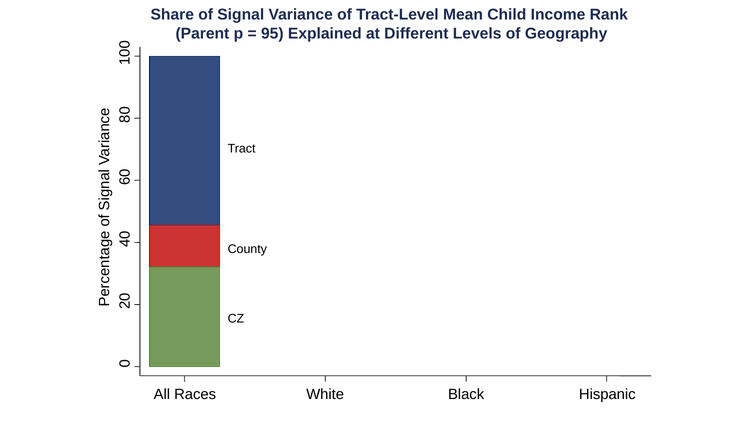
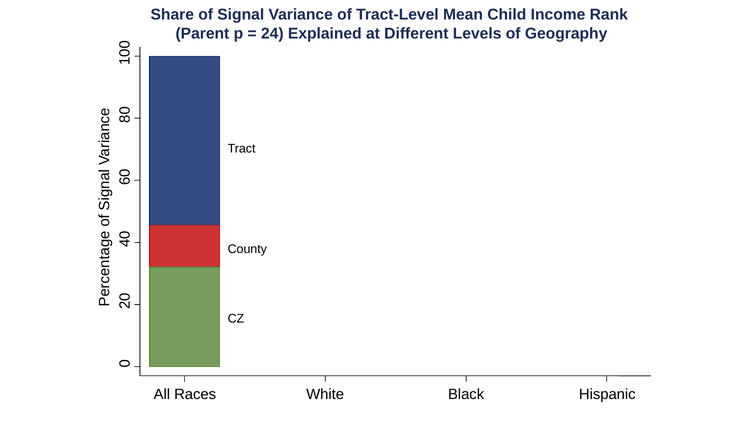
95: 95 -> 24
